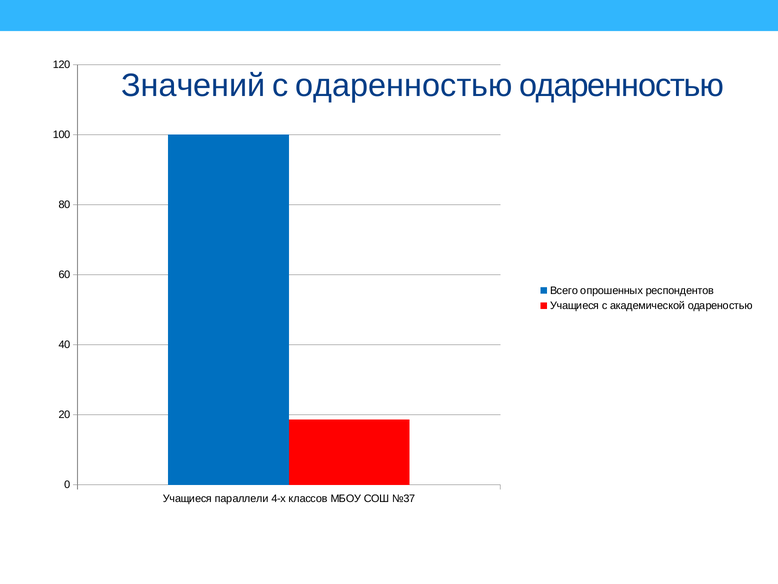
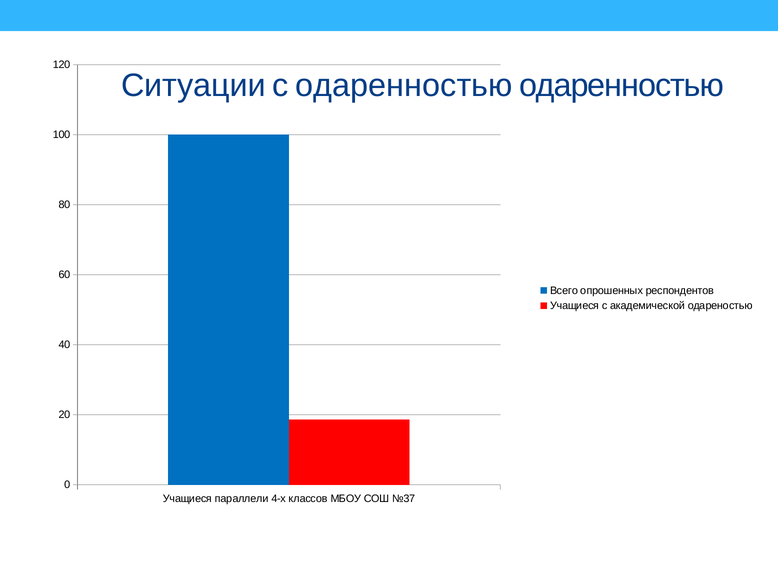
Значений: Значений -> Ситуации
